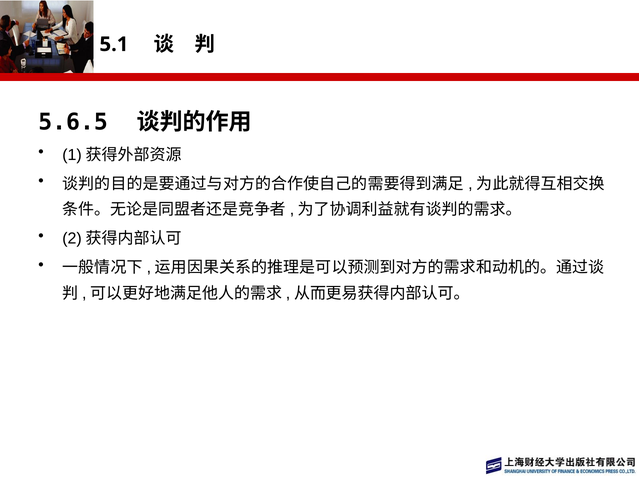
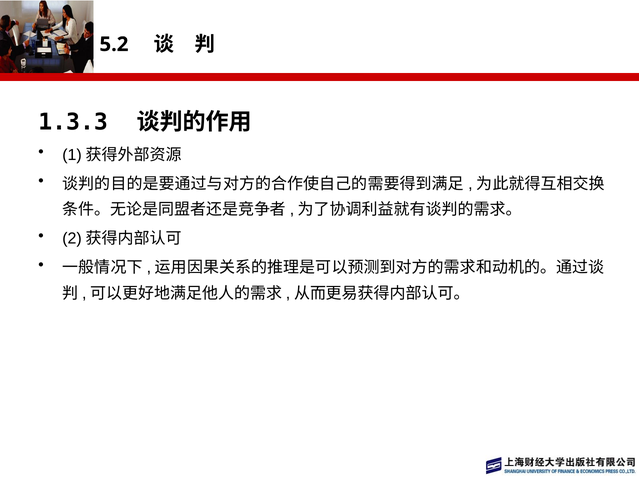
5.1: 5.1 -> 5.2
5.6.5: 5.6.5 -> 1.3.3
